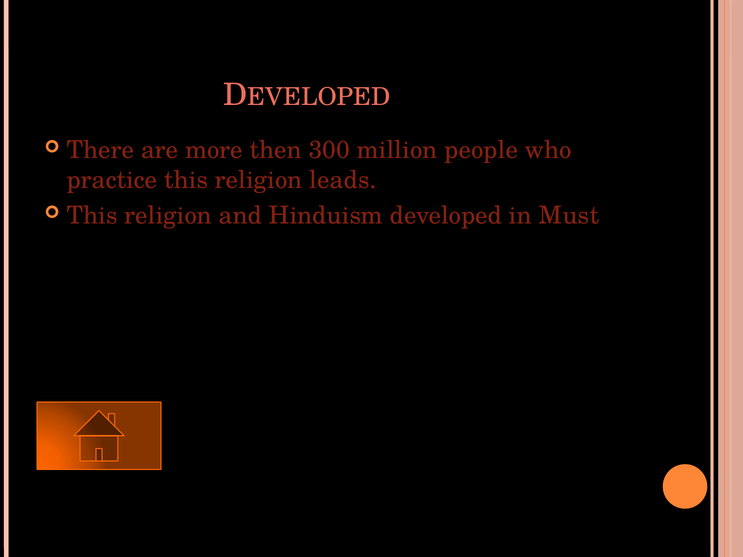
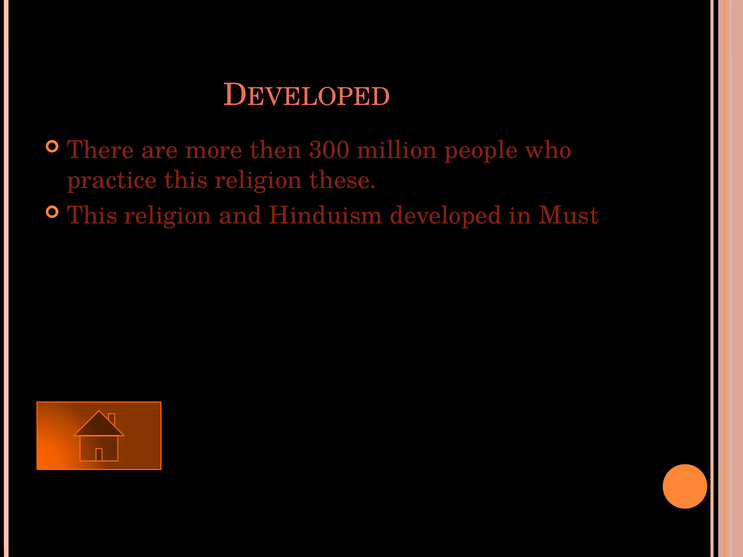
leads: leads -> these
